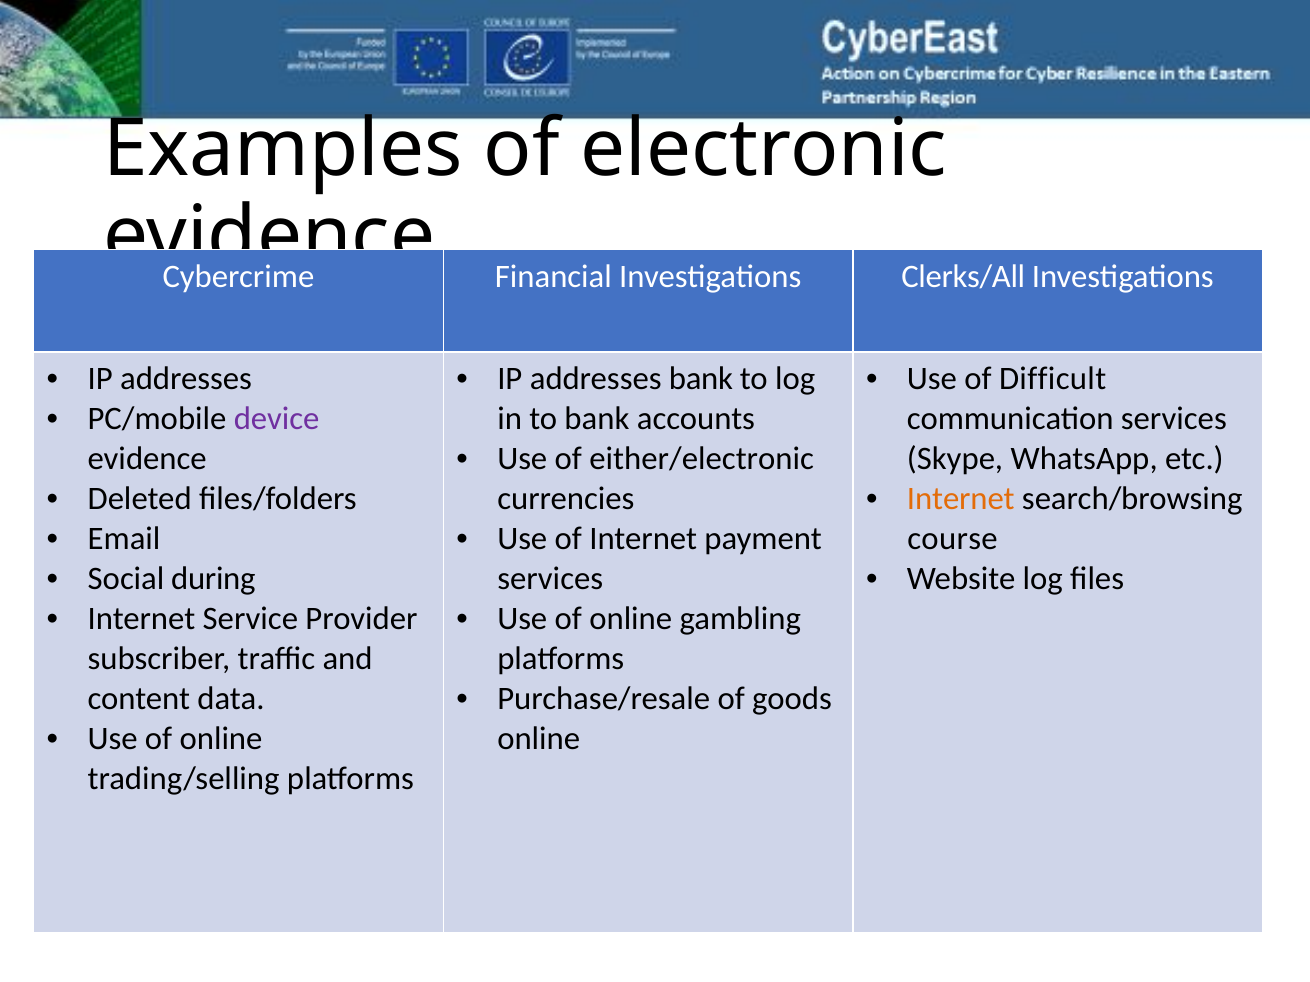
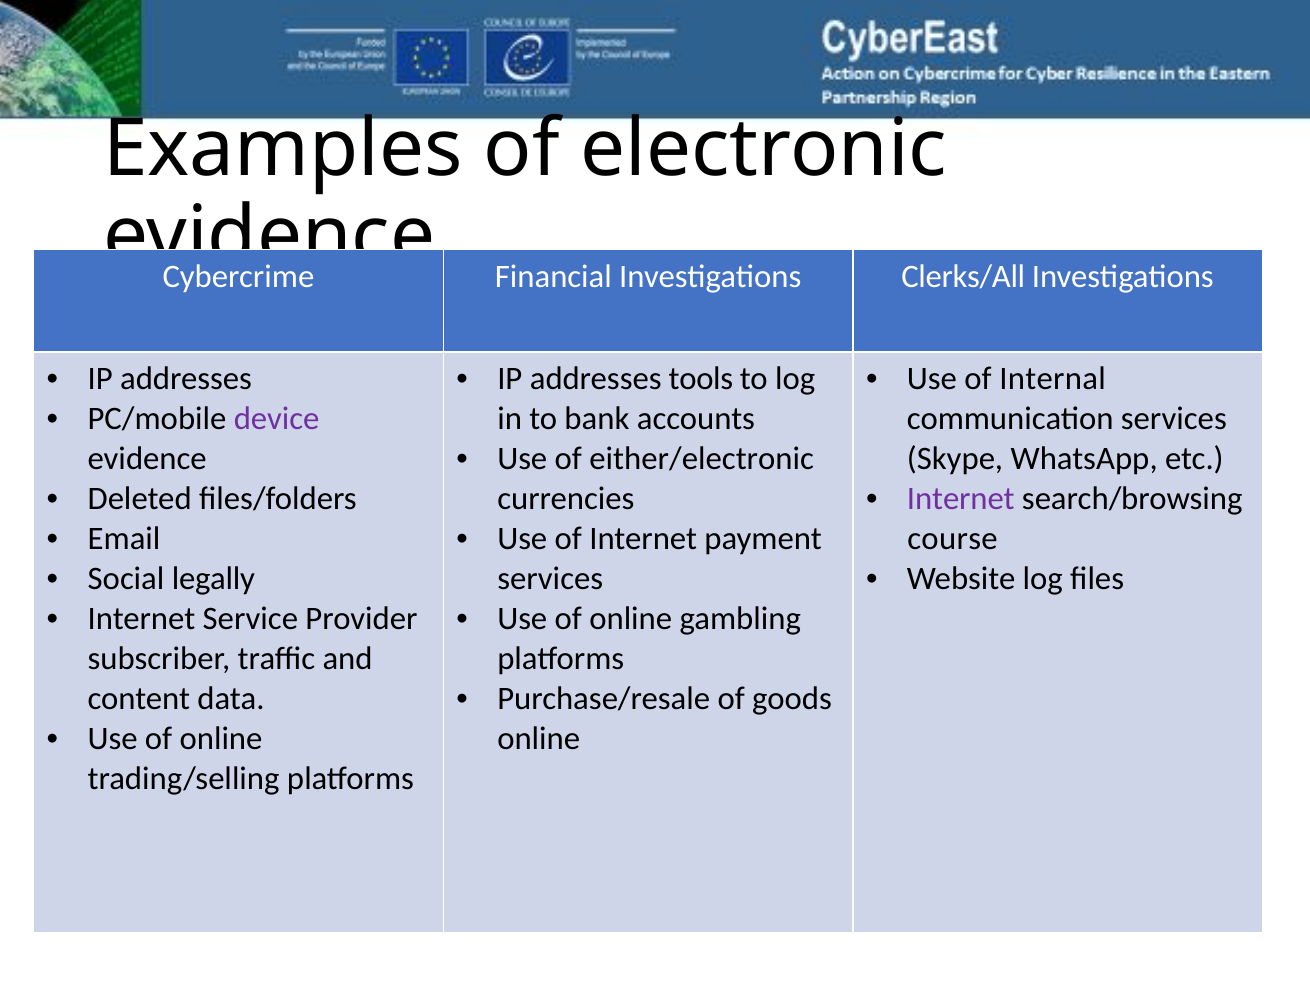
addresses bank: bank -> tools
Difficult: Difficult -> Internal
Internet at (961, 499) colour: orange -> purple
during: during -> legally
